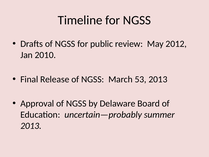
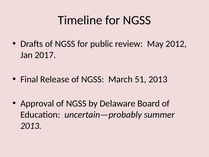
2010: 2010 -> 2017
53: 53 -> 51
